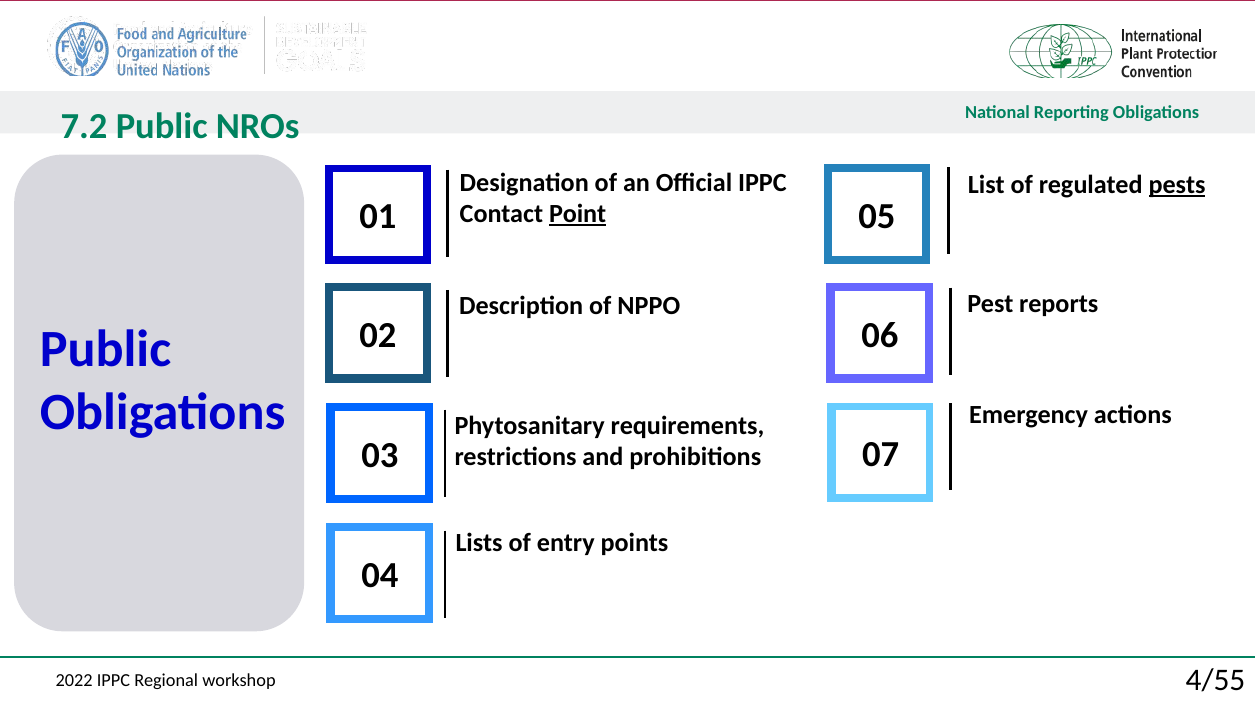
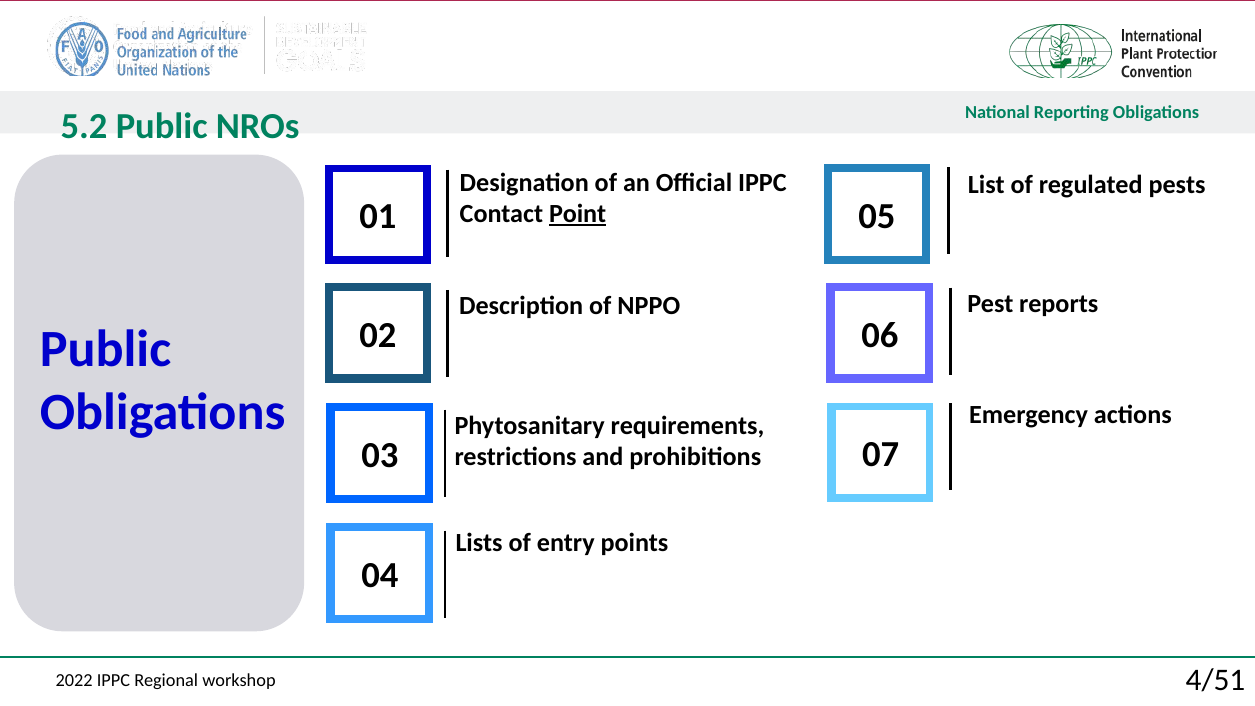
7.2: 7.2 -> 5.2
pests underline: present -> none
4/55: 4/55 -> 4/51
